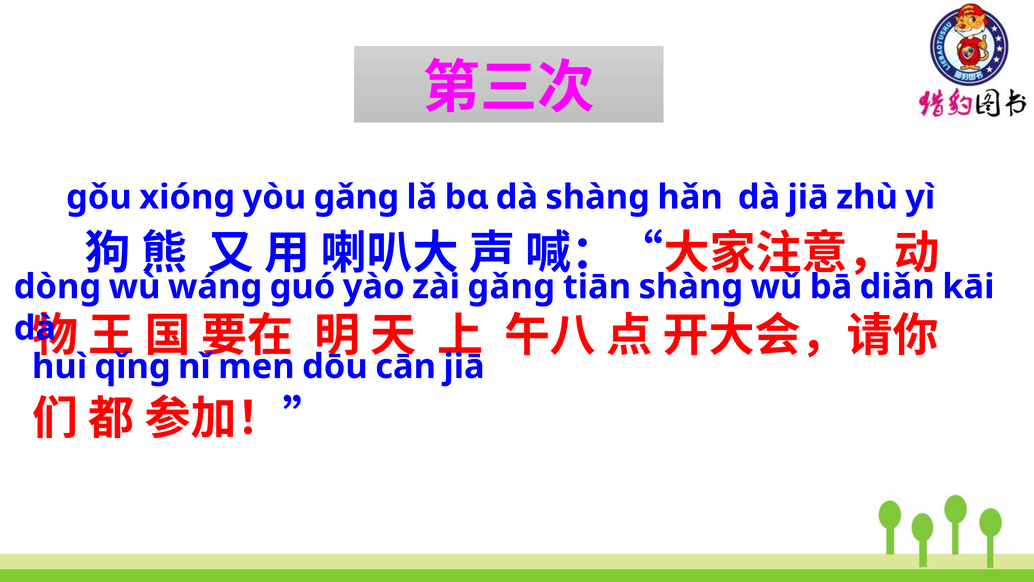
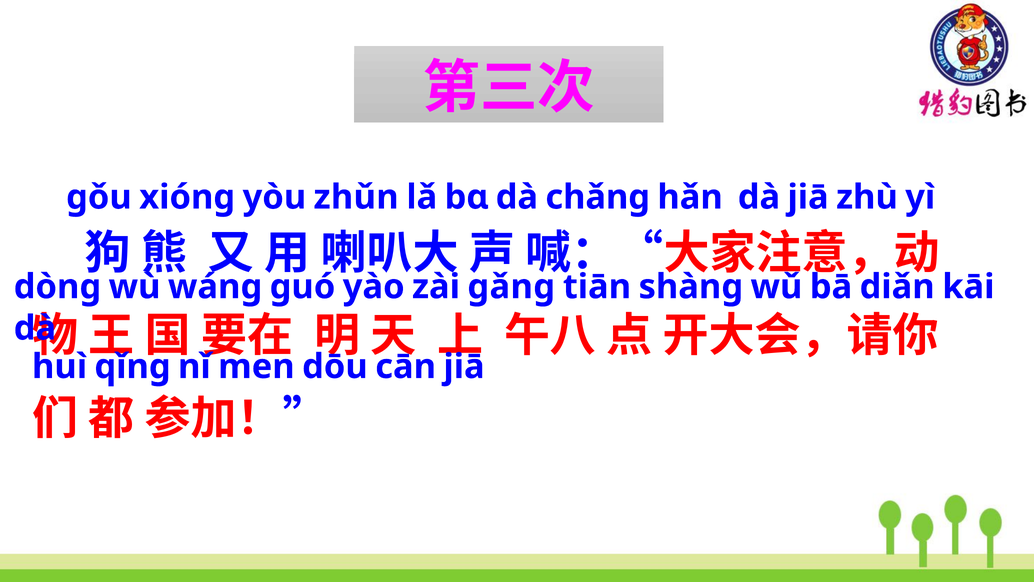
yòu ɡǎnɡ: ɡǎnɡ -> zhǔn
dà shànɡ: shànɡ -> chǎnɡ
